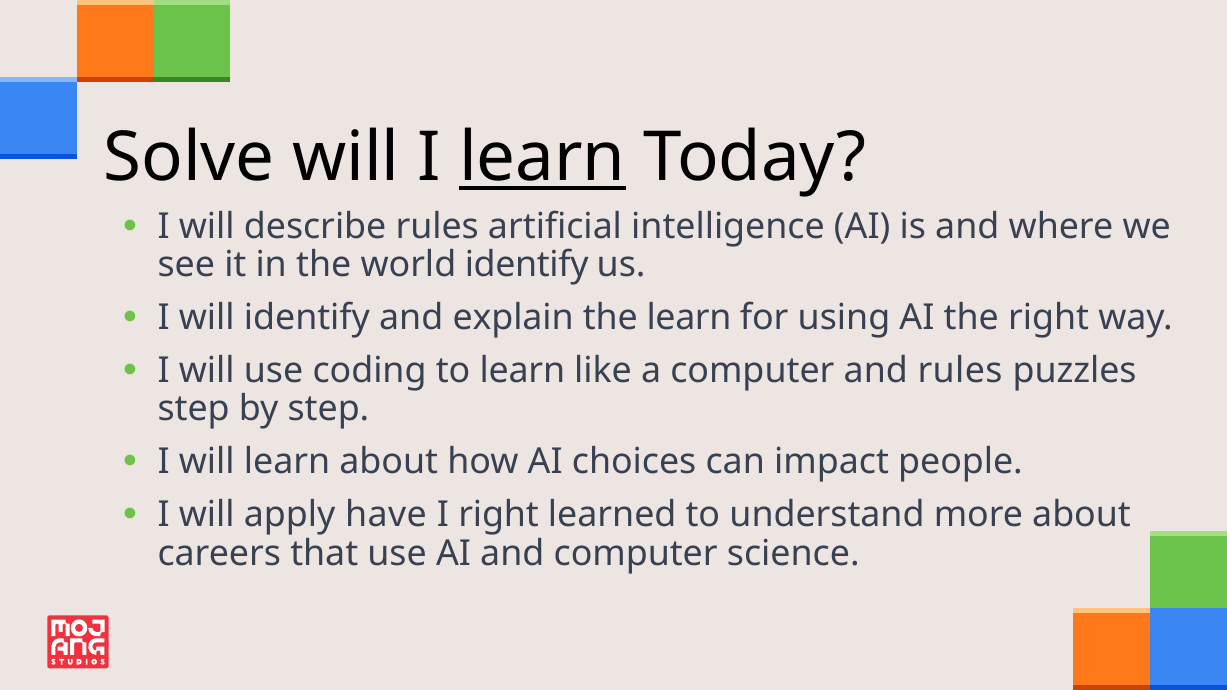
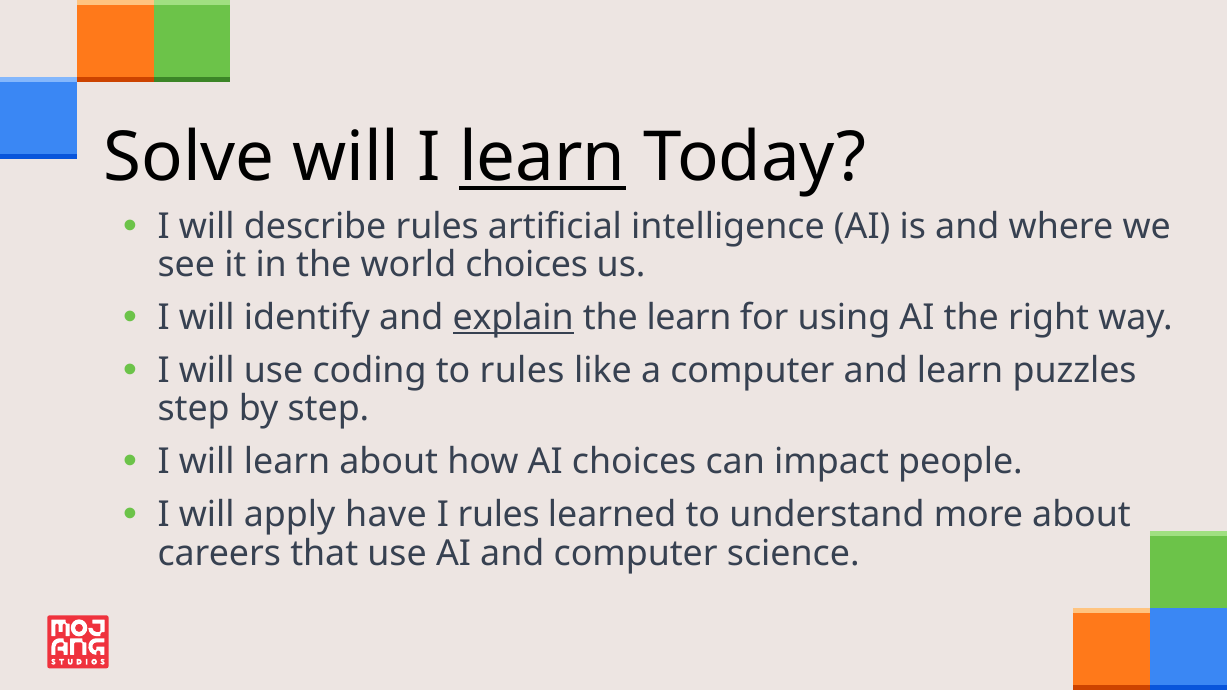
world identify: identify -> choices
explain underline: none -> present
to learn: learn -> rules
and rules: rules -> learn
I right: right -> rules
